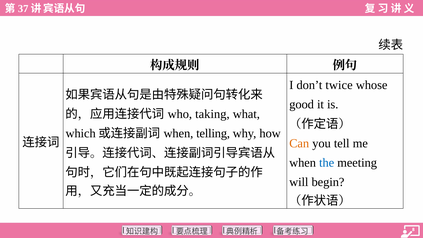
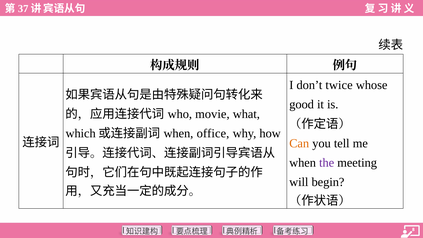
taking: taking -> movie
telling: telling -> office
the colour: blue -> purple
